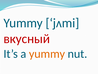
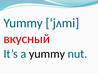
yummy at (47, 53) colour: orange -> black
